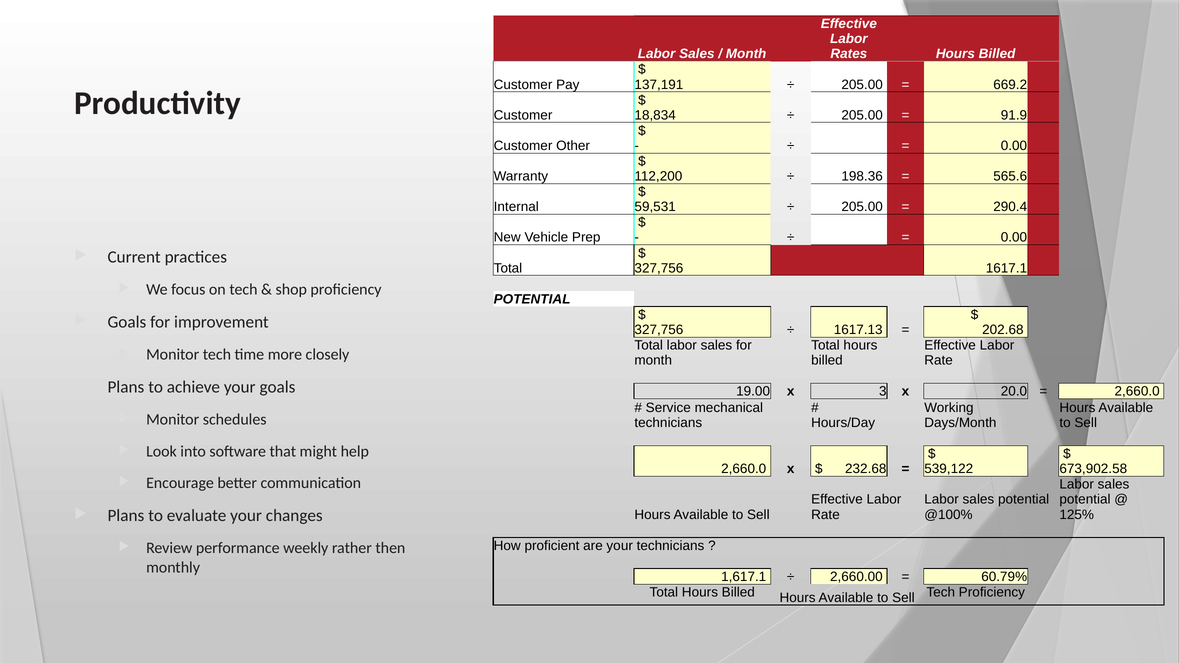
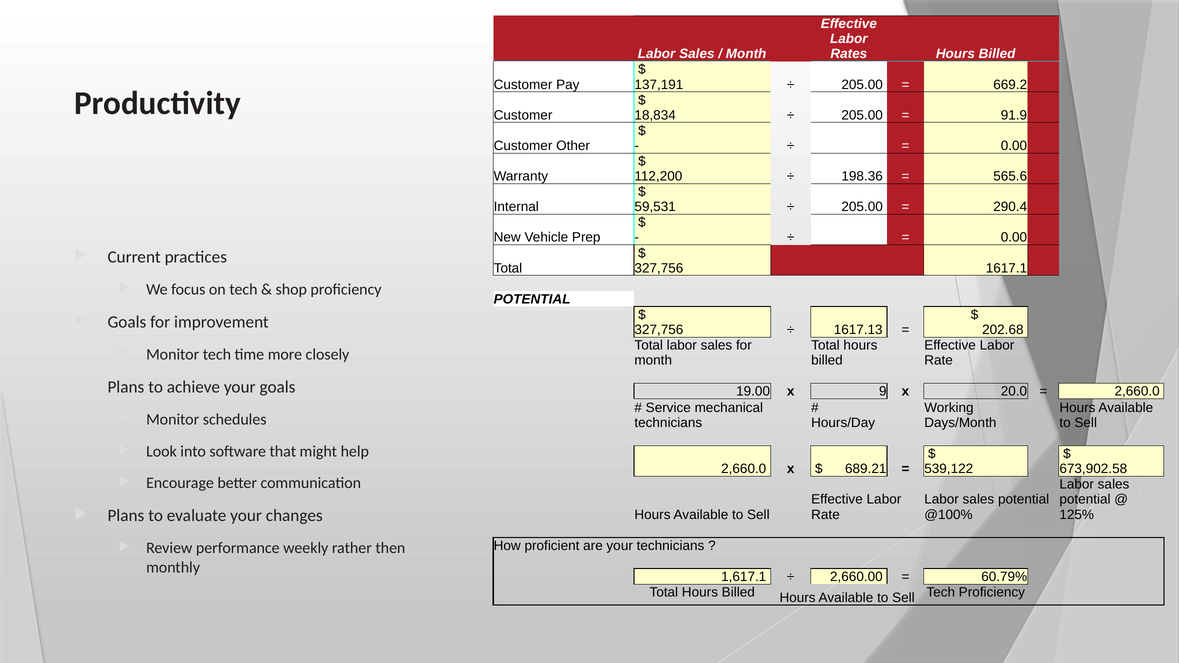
3: 3 -> 9
232.68: 232.68 -> 689.21
